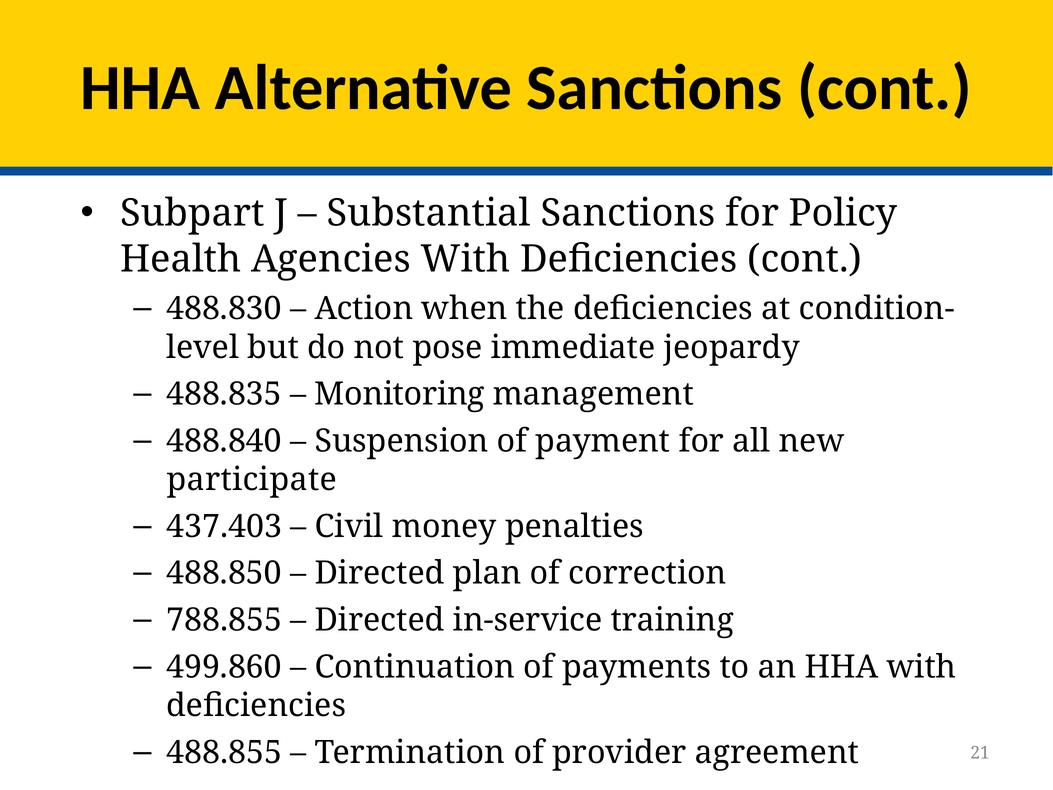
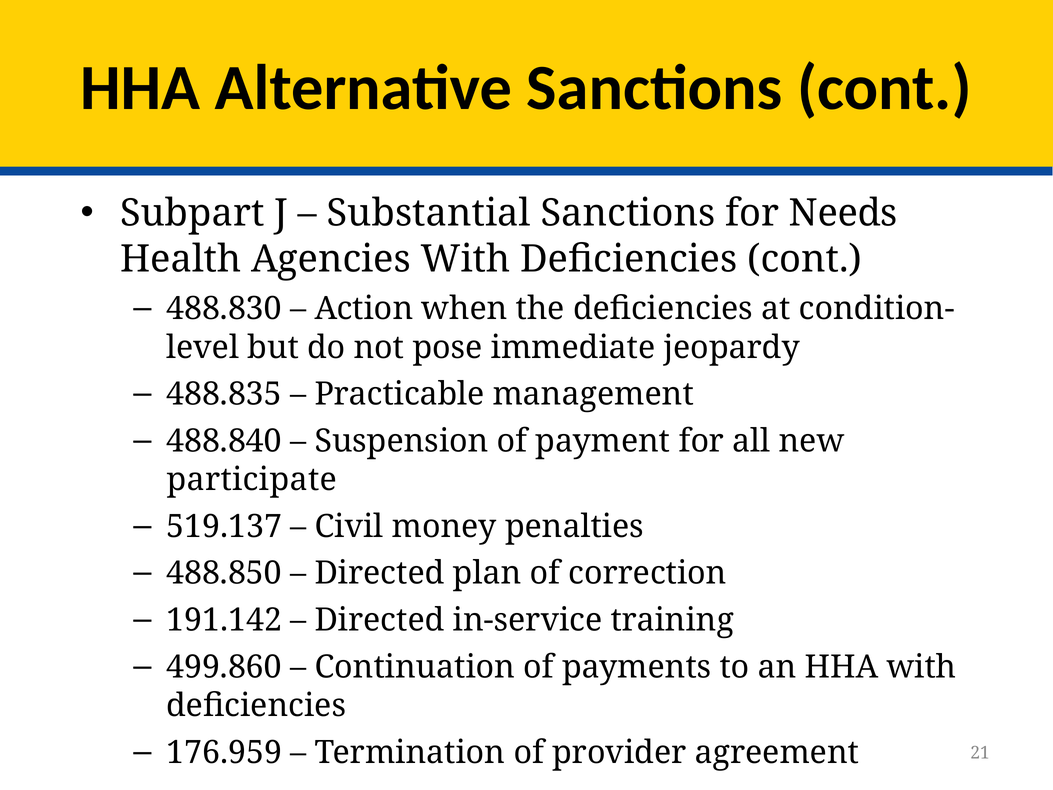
Policy: Policy -> Needs
Monitoring: Monitoring -> Practicable
437.403: 437.403 -> 519.137
788.855: 788.855 -> 191.142
488.855: 488.855 -> 176.959
